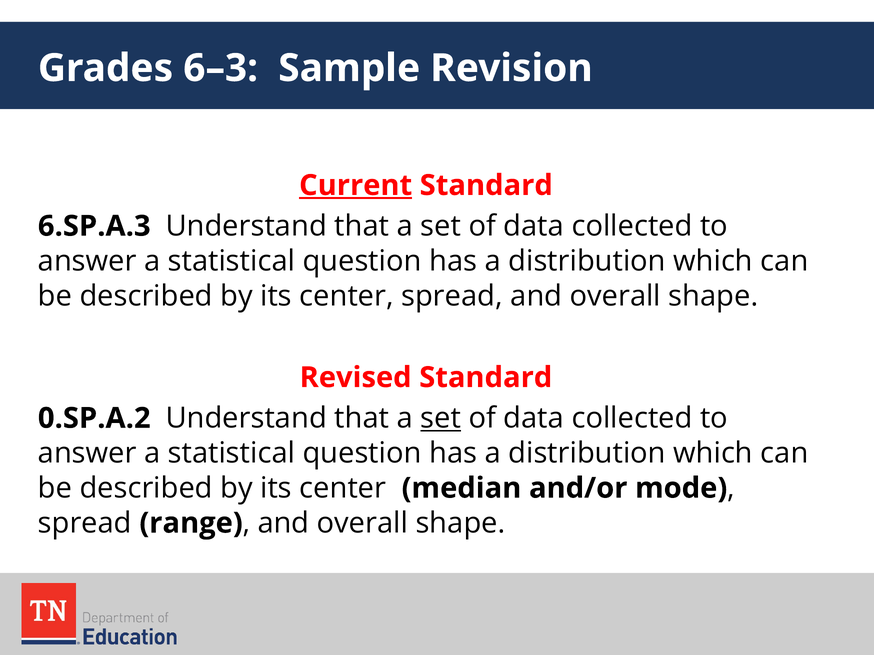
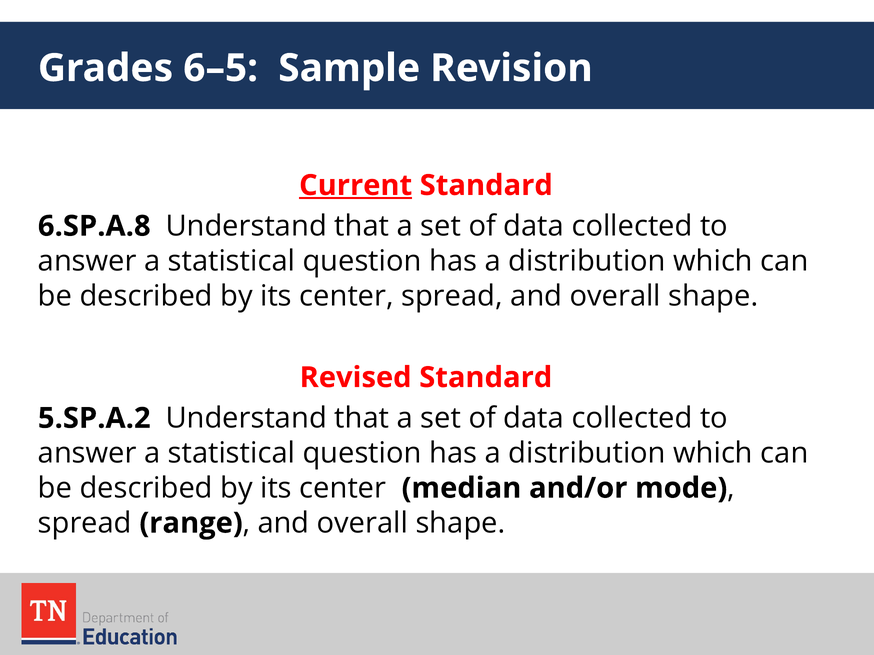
6–3: 6–3 -> 6–5
6.SP.A.3: 6.SP.A.3 -> 6.SP.A.8
0.SP.A.2: 0.SP.A.2 -> 5.SP.A.2
set at (441, 419) underline: present -> none
